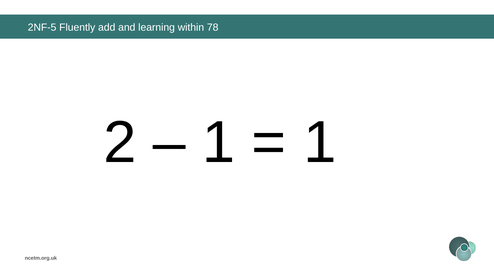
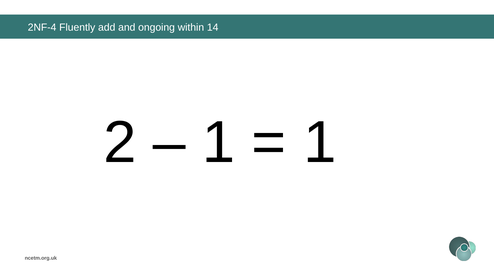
2NF-5: 2NF-5 -> 2NF-4
learning: learning -> ongoing
78: 78 -> 14
